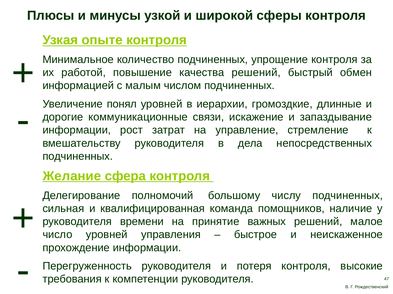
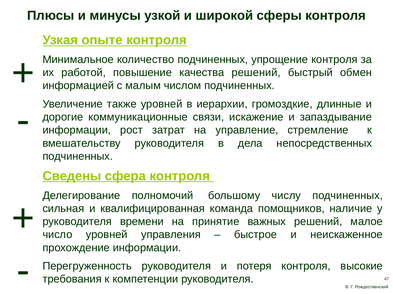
понял: понял -> также
Желание: Желание -> Сведены
